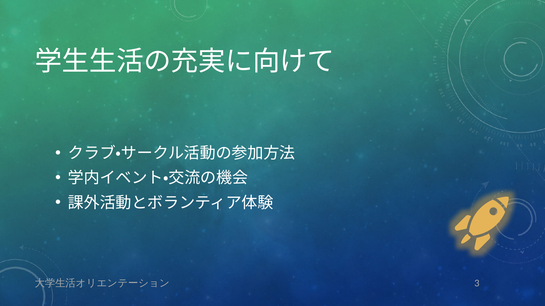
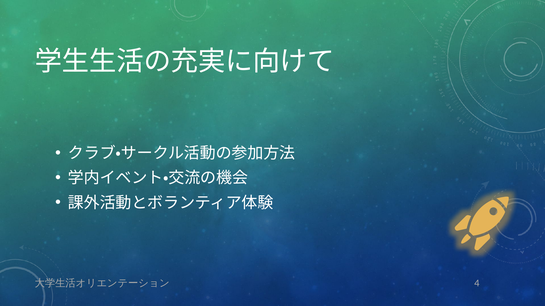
3: 3 -> 4
